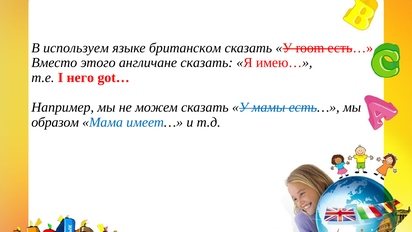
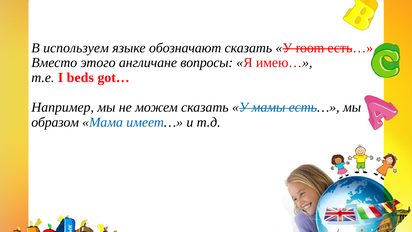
британском: британском -> обозначают
англичане сказать: сказать -> вопросы
него: него -> beds
